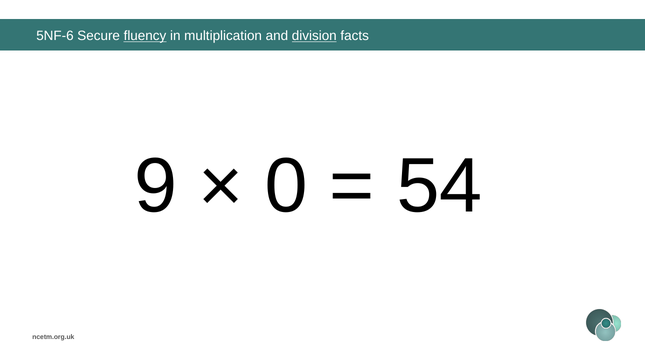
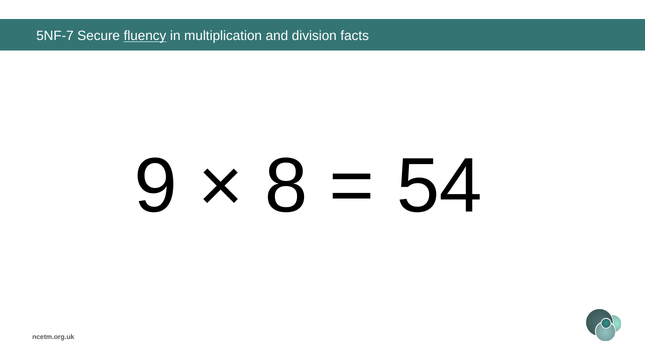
5NF-6: 5NF-6 -> 5NF-7
division underline: present -> none
0: 0 -> 8
